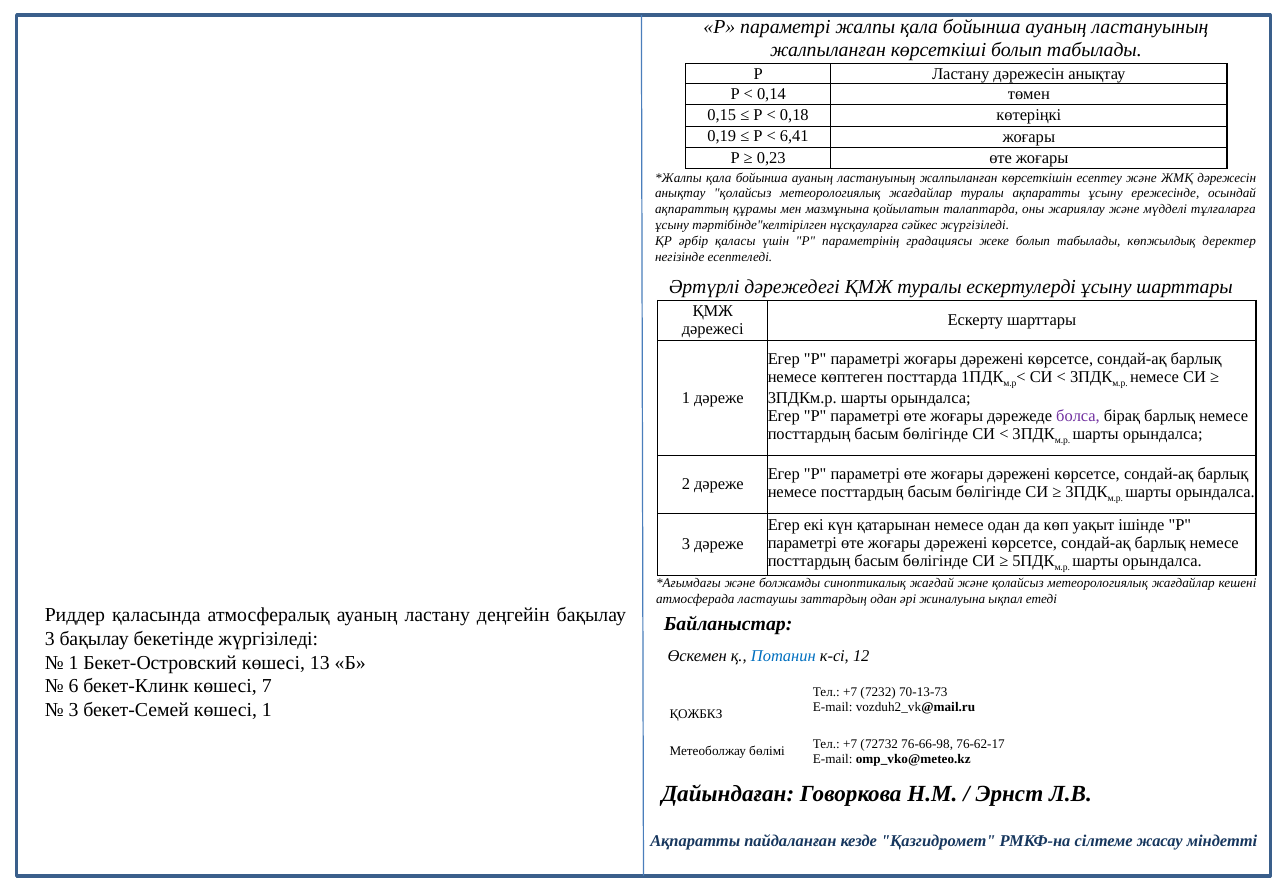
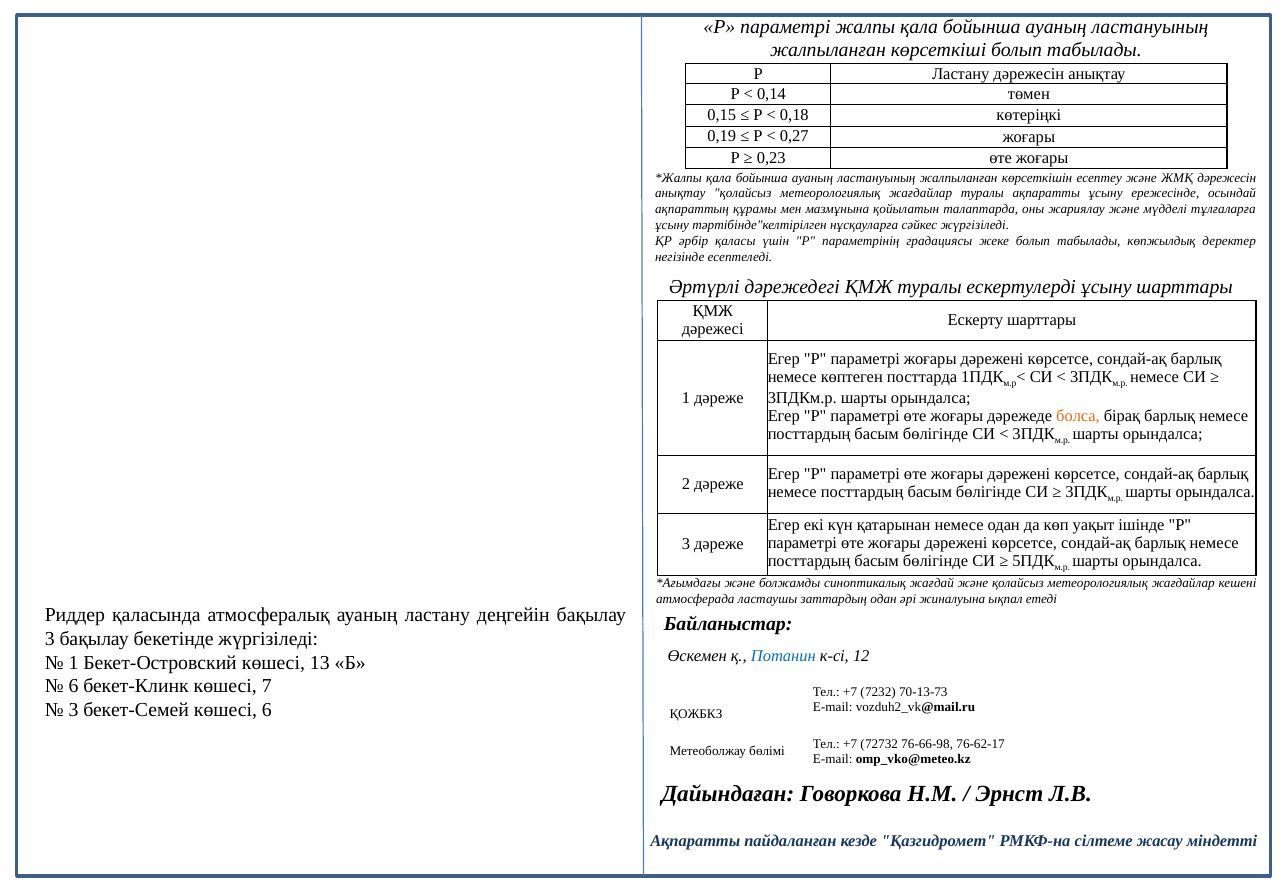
6,41: 6,41 -> 0,27
болса colour: purple -> orange
көшесі 1: 1 -> 6
